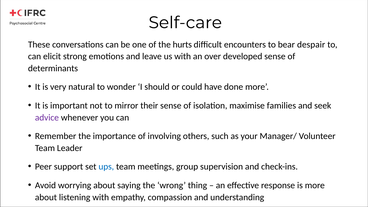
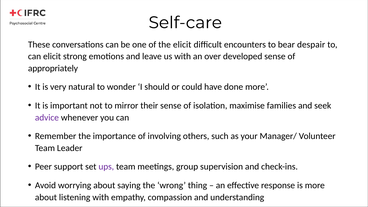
the hurts: hurts -> elicit
determinants: determinants -> appropriately
ups colour: blue -> purple
